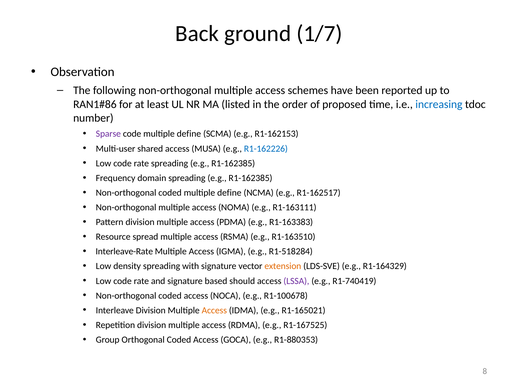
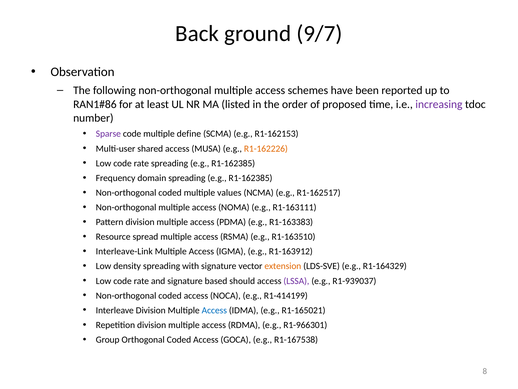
1/7: 1/7 -> 9/7
increasing colour: blue -> purple
R1-162226 colour: blue -> orange
coded multiple define: define -> values
Interleave-Rate: Interleave-Rate -> Interleave-Link
R1-518284: R1-518284 -> R1-163912
R1-740419: R1-740419 -> R1-939037
R1-100678: R1-100678 -> R1-414199
Access at (214, 310) colour: orange -> blue
R1-167525: R1-167525 -> R1-966301
R1-880353: R1-880353 -> R1-167538
